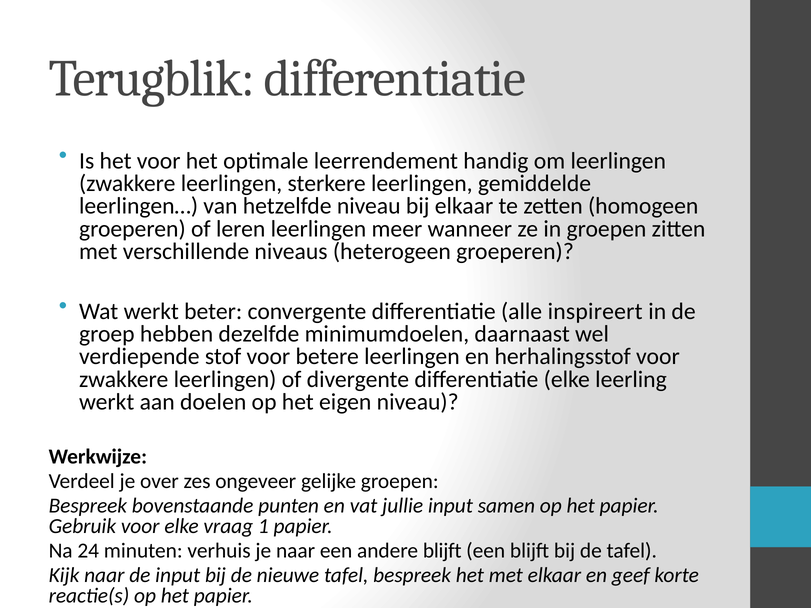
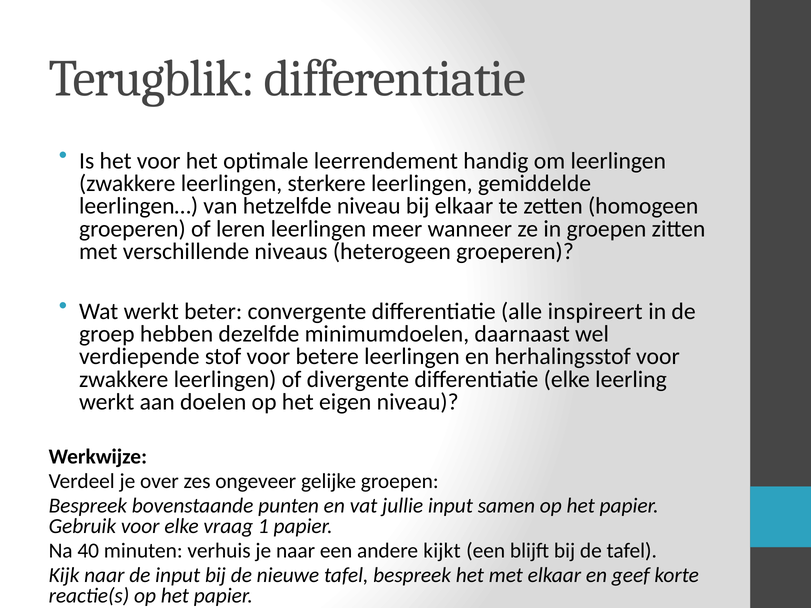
24: 24 -> 40
andere blijft: blijft -> kijkt
